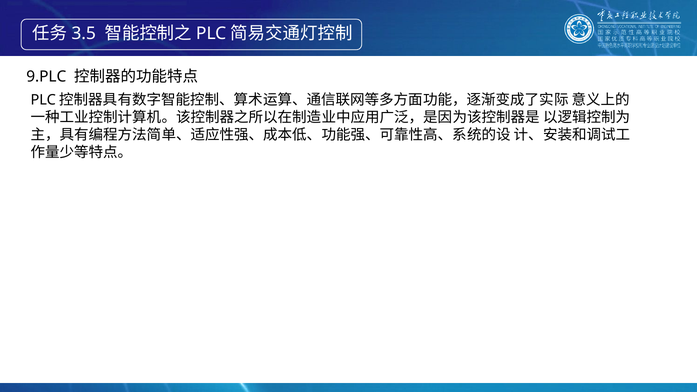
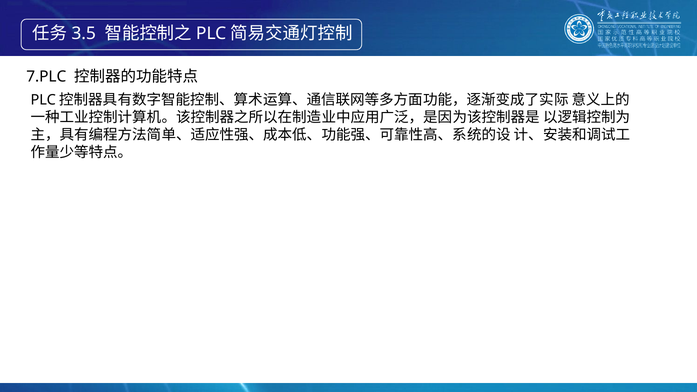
9.PLC: 9.PLC -> 7.PLC
